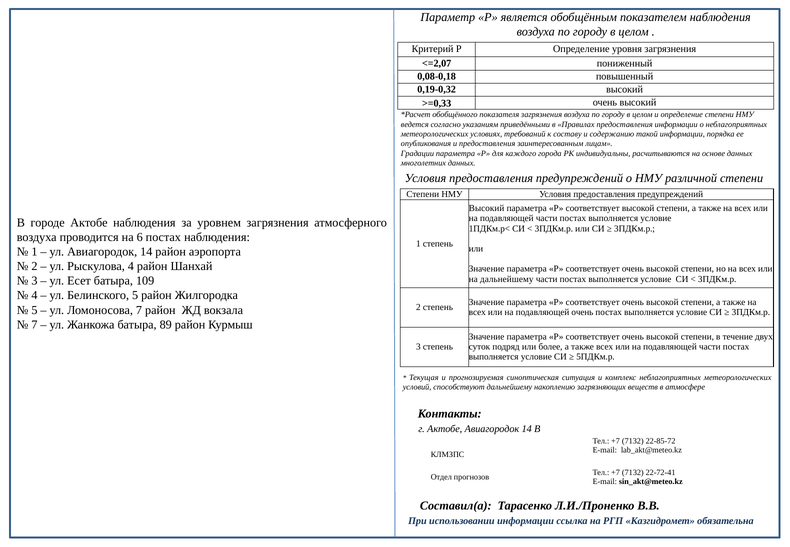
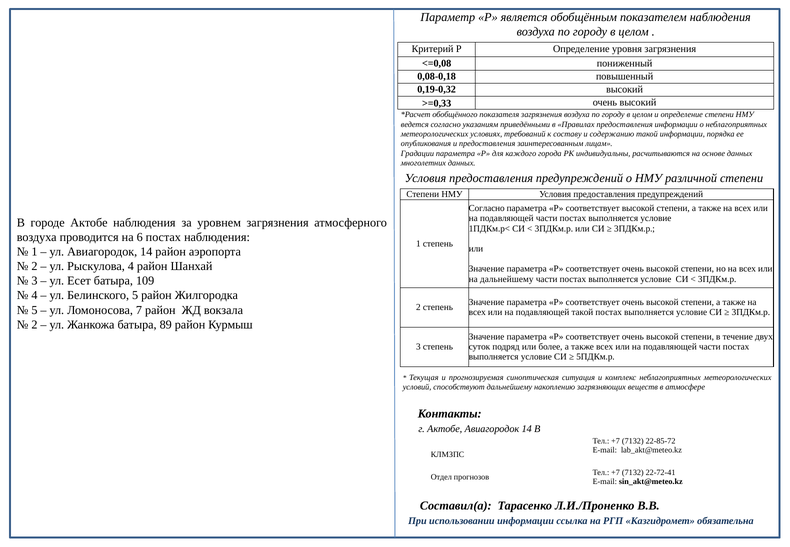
<=2,07: <=2,07 -> <=0,08
Высокий at (487, 208): Высокий -> Согласно
подавляющей очень: очень -> такой
7 at (34, 325): 7 -> 2
